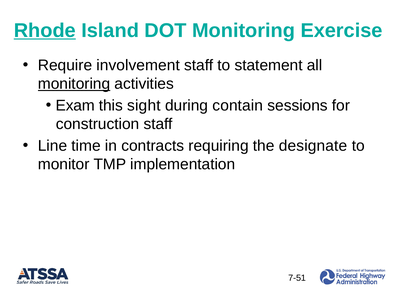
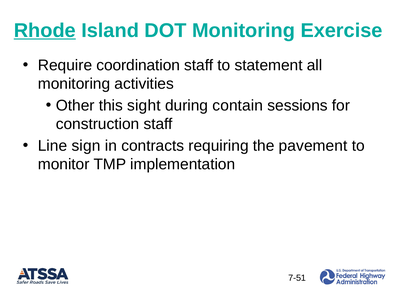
involvement: involvement -> coordination
monitoring at (74, 84) underline: present -> none
Exam: Exam -> Other
time: time -> sign
designate: designate -> pavement
